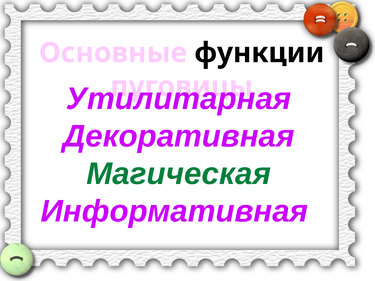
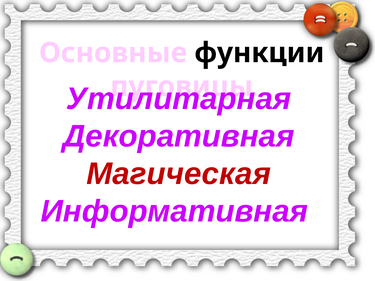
Магическая colour: green -> red
